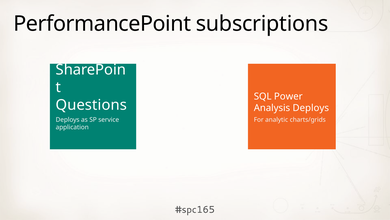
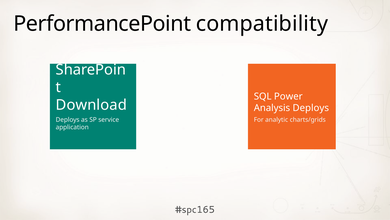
subscriptions: subscriptions -> compatibility
Questions: Questions -> Download
